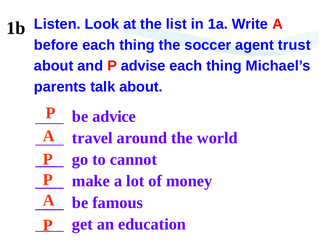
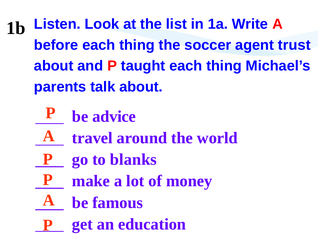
advise: advise -> taught
cannot: cannot -> blanks
